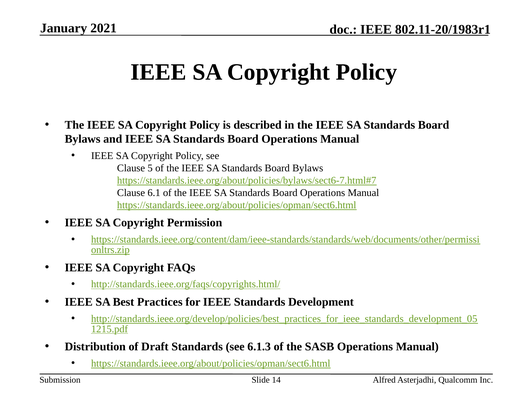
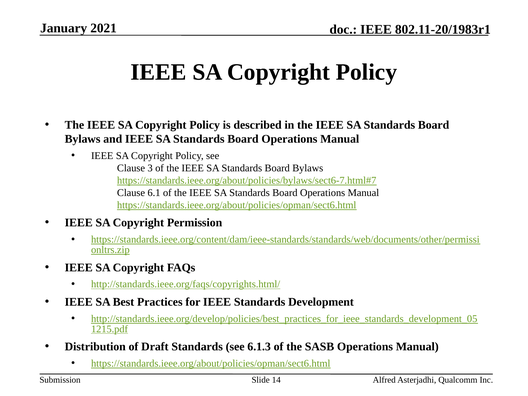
5: 5 -> 3
